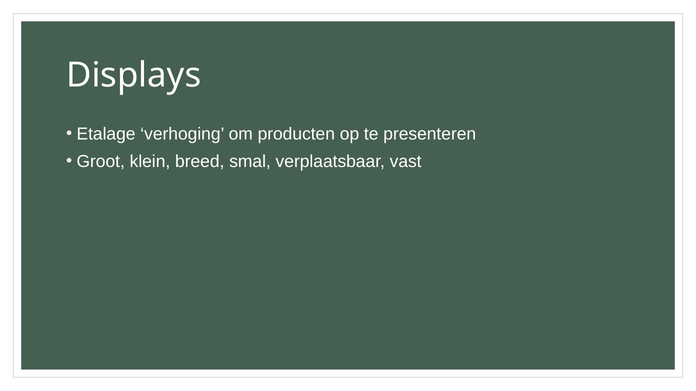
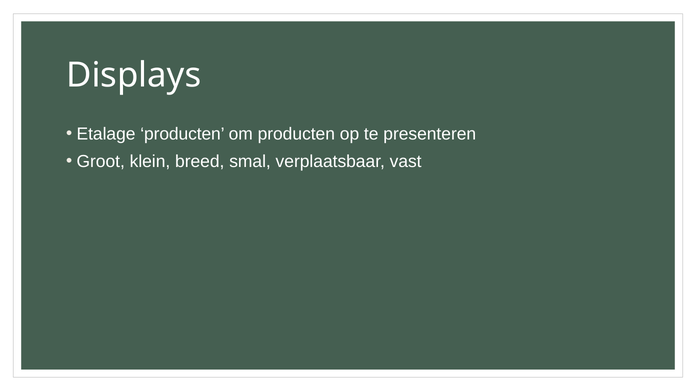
Etalage verhoging: verhoging -> producten
